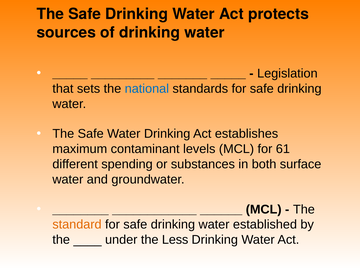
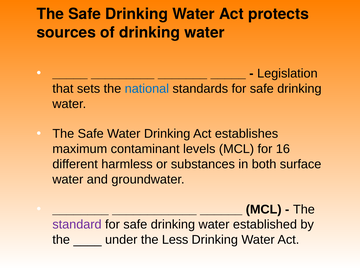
61: 61 -> 16
spending: spending -> harmless
standard colour: orange -> purple
